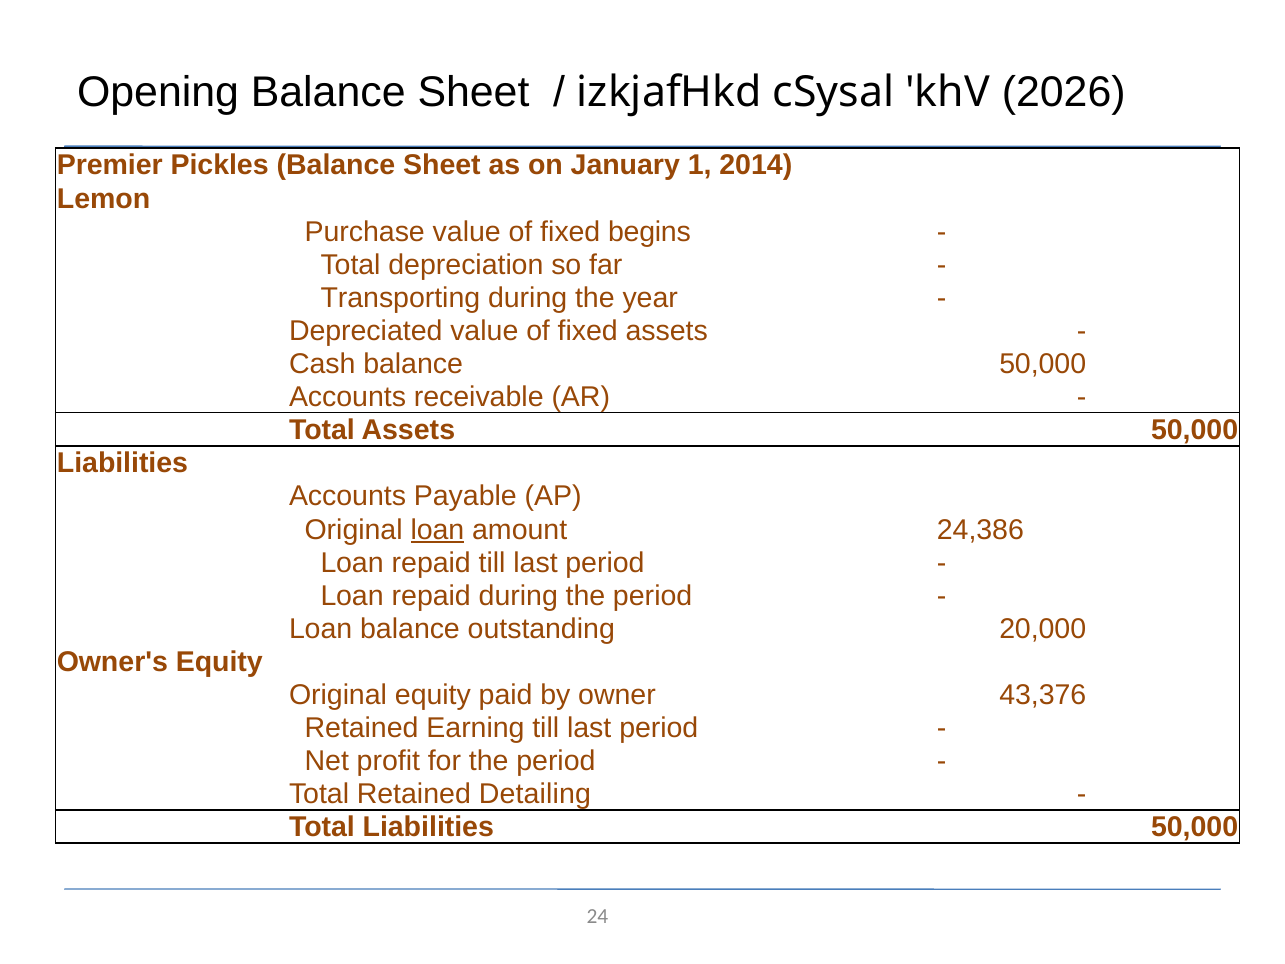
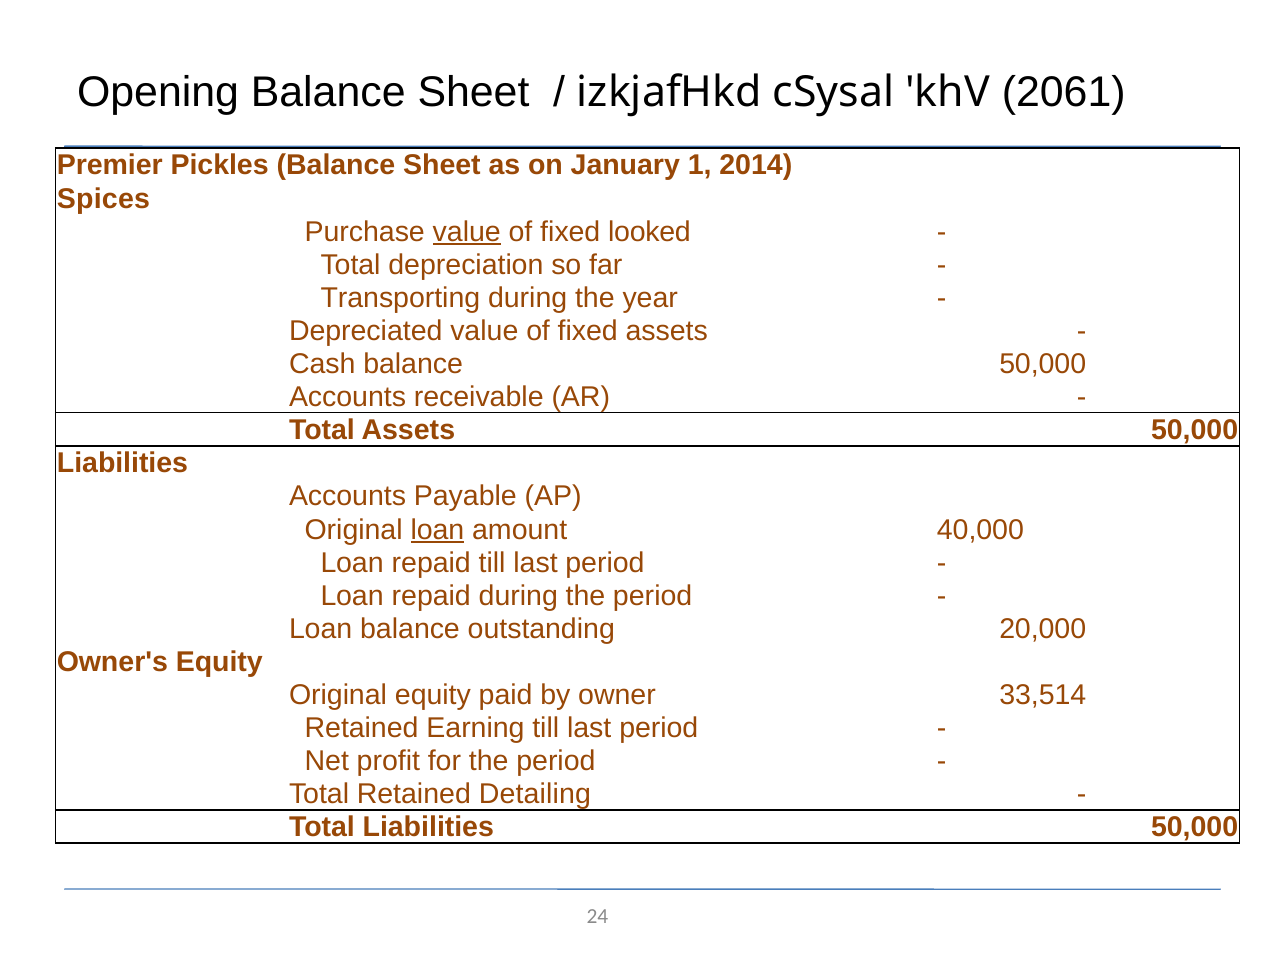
2026: 2026 -> 2061
Lemon: Lemon -> Spices
value at (467, 232) underline: none -> present
begins: begins -> looked
24,386: 24,386 -> 40,000
43,376: 43,376 -> 33,514
